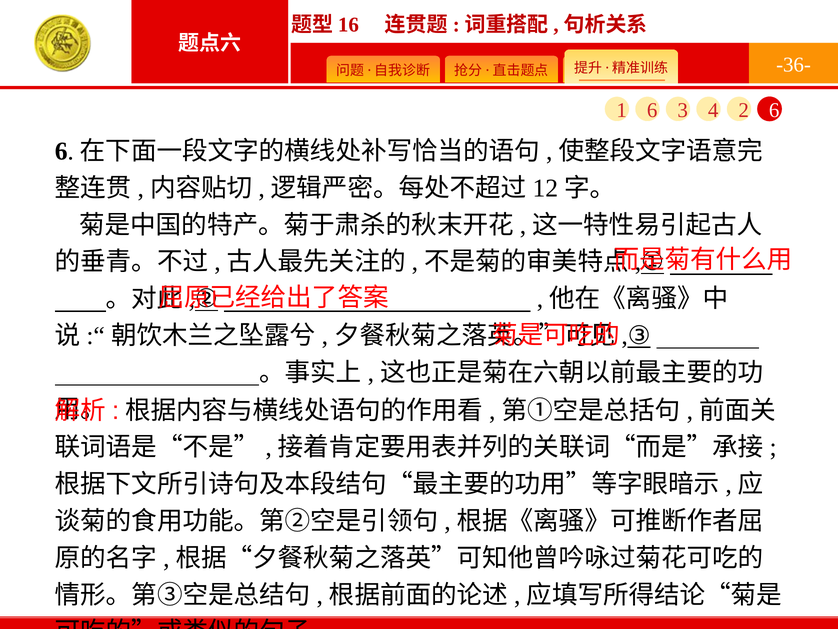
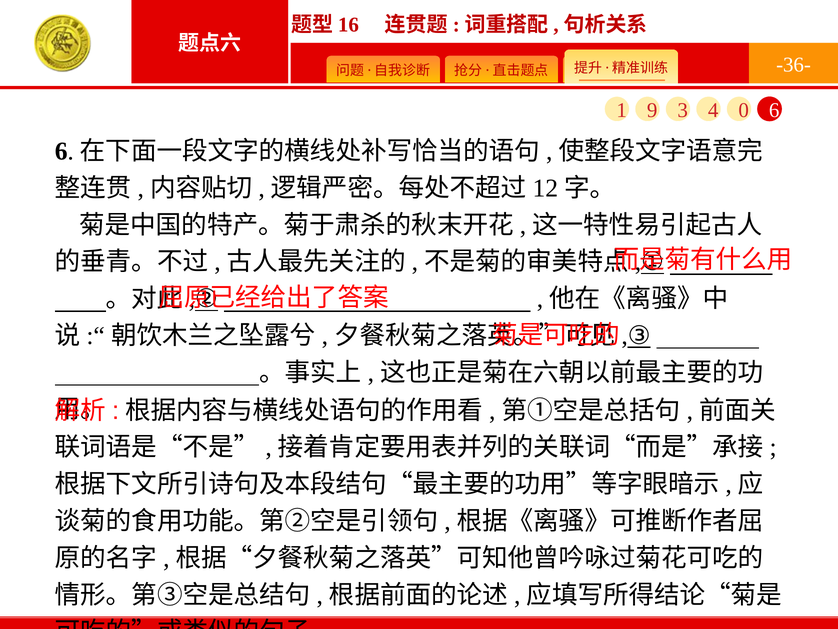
1 6: 6 -> 9
2: 2 -> 0
